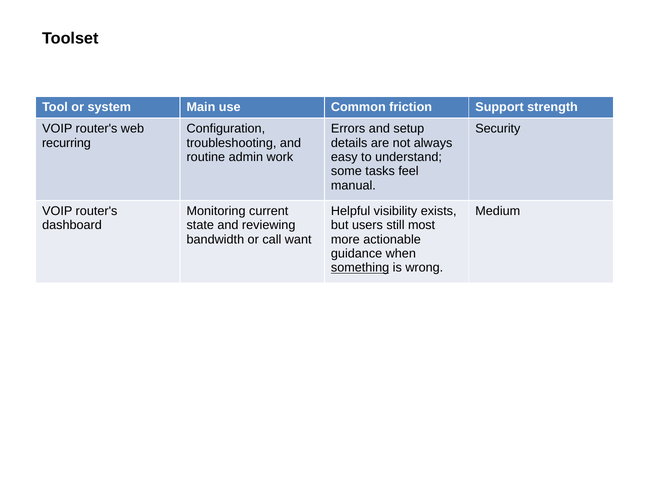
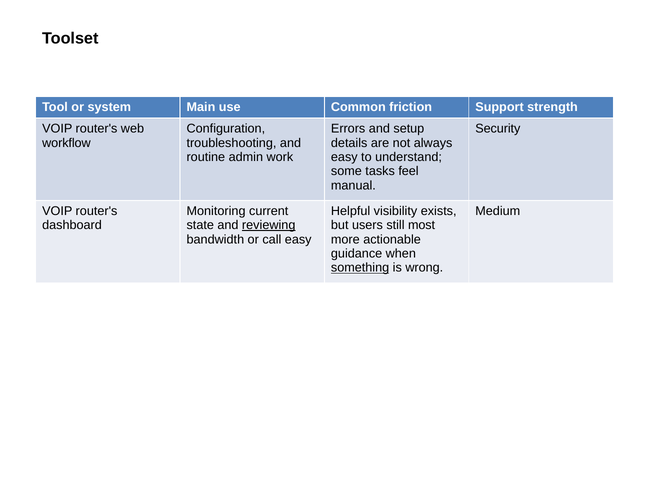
recurring: recurring -> workflow
reviewing underline: none -> present
call want: want -> easy
